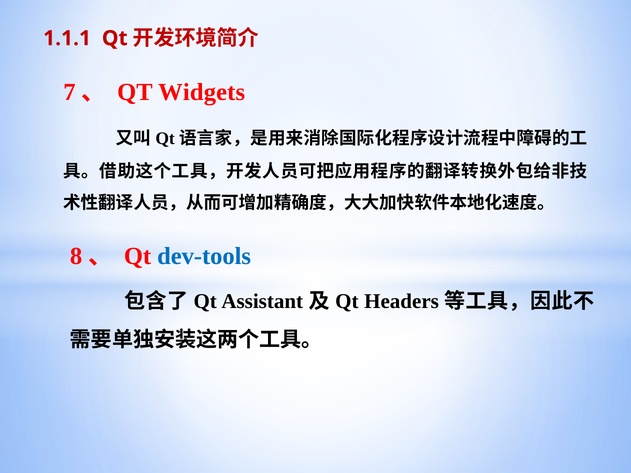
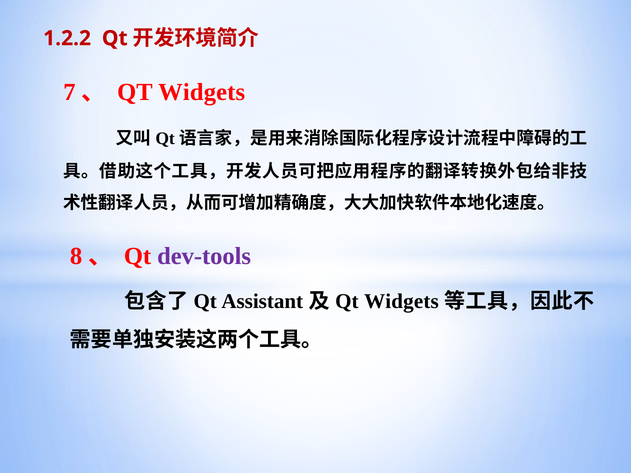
1.1.1: 1.1.1 -> 1.2.2
dev-tools colour: blue -> purple
Headers at (402, 302): Headers -> Widgets
